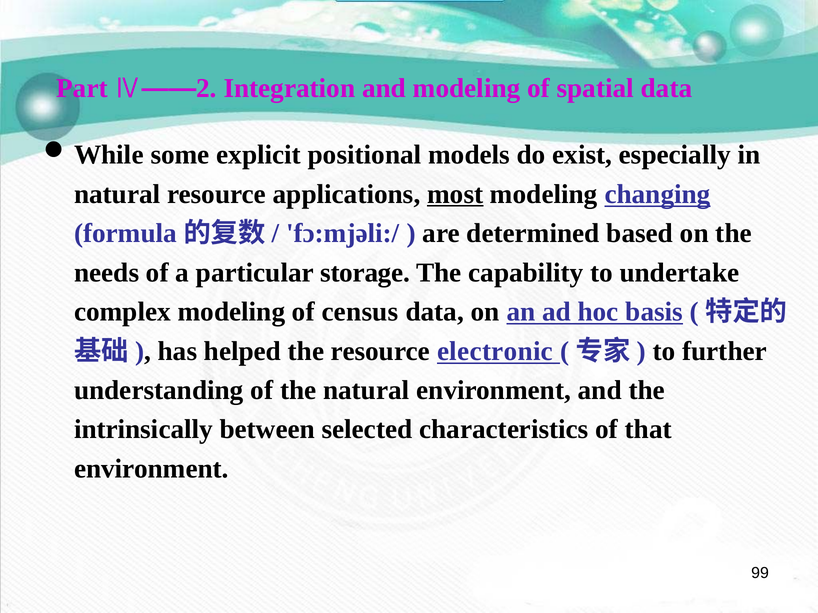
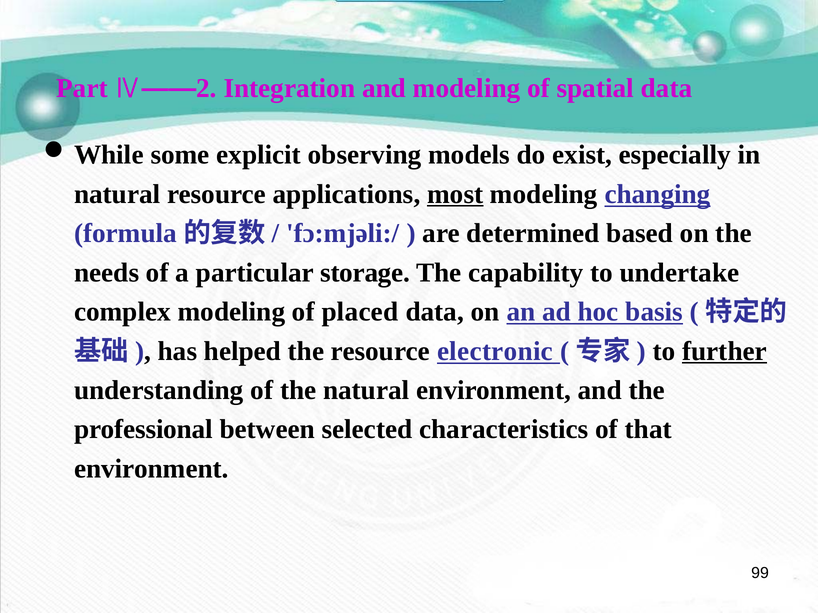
positional: positional -> observing
census: census -> placed
further underline: none -> present
intrinsically: intrinsically -> professional
